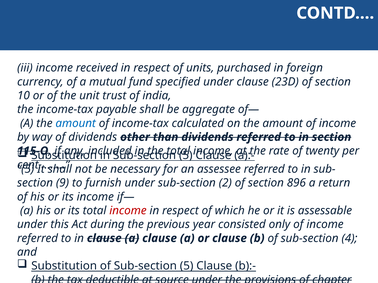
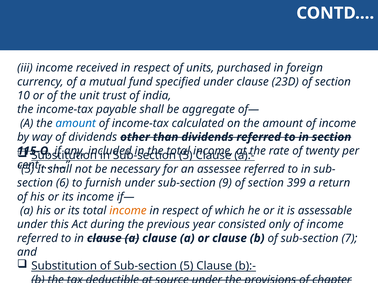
9: 9 -> 6
2: 2 -> 9
896: 896 -> 399
income at (128, 211) colour: red -> orange
4: 4 -> 7
